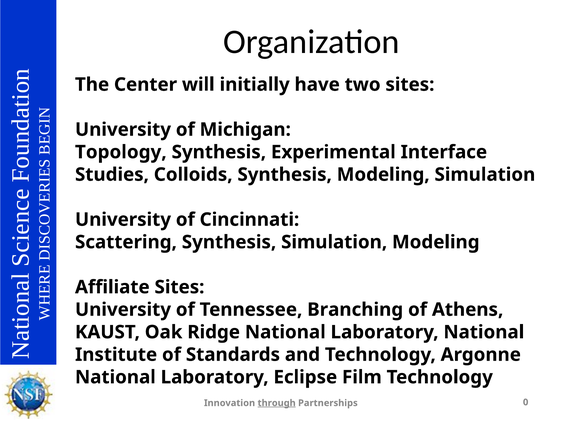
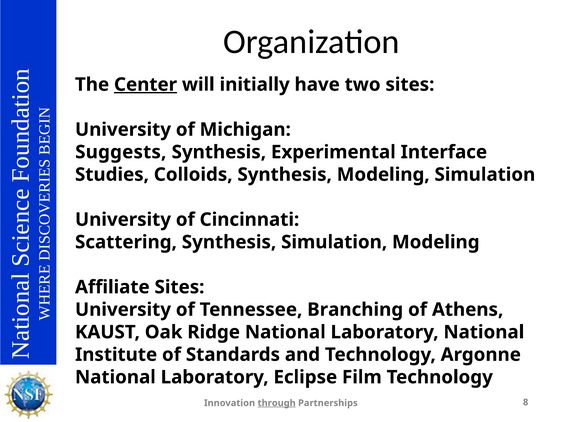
Center underline: none -> present
Topology: Topology -> Suggests
0: 0 -> 8
